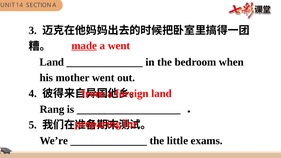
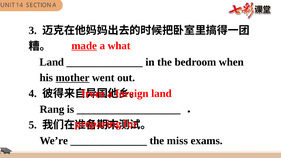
a went: went -> what
mother underline: none -> present
little: little -> miss
